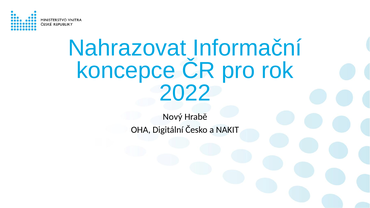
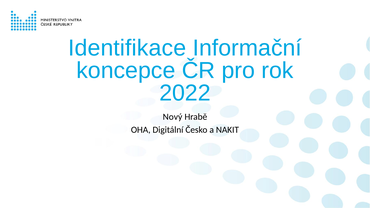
Nahrazovat: Nahrazovat -> Identifikace
